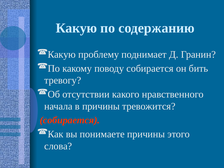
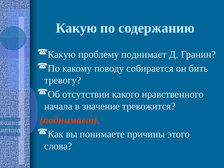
в причины: причины -> значение
собирается at (70, 120): собирается -> поднимает
